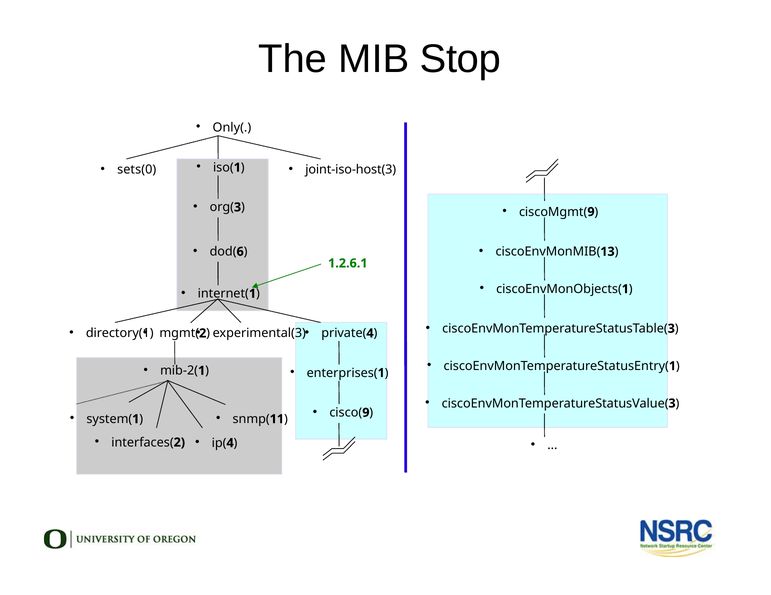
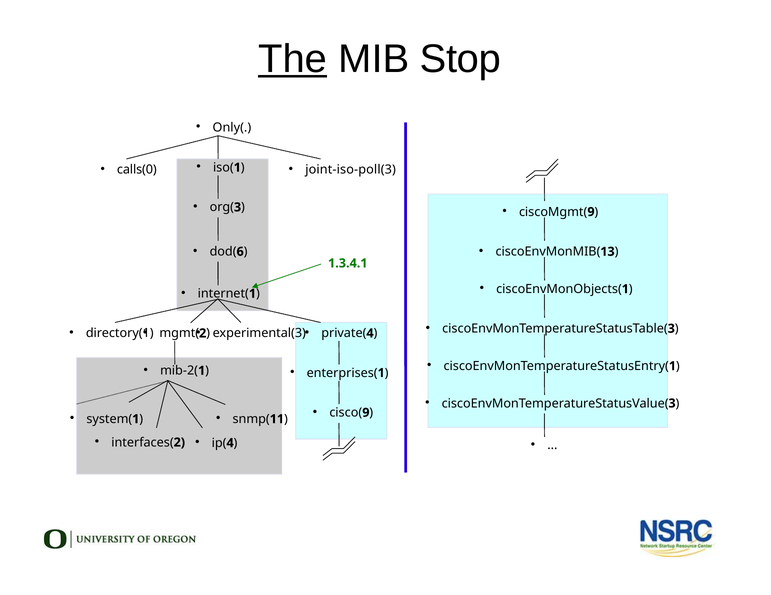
The underline: none -> present
sets(0: sets(0 -> calls(0
joint-iso-host(3: joint-iso-host(3 -> joint-iso-poll(3
1.2.6.1: 1.2.6.1 -> 1.3.4.1
